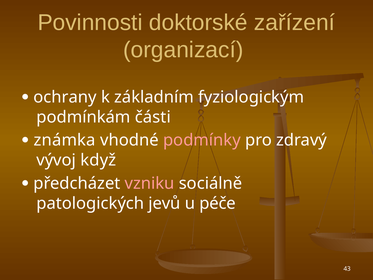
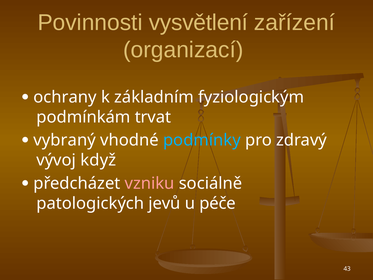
doktorské: doktorské -> vysvětlení
části: části -> trvat
známka: známka -> vybraný
podmínky colour: pink -> light blue
